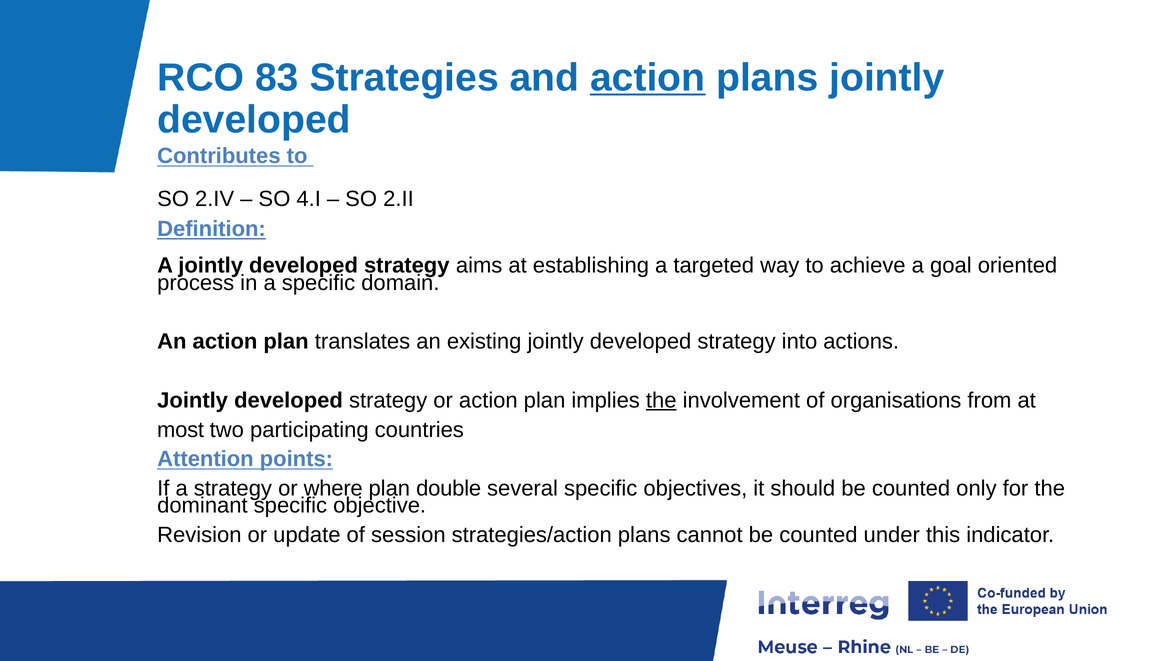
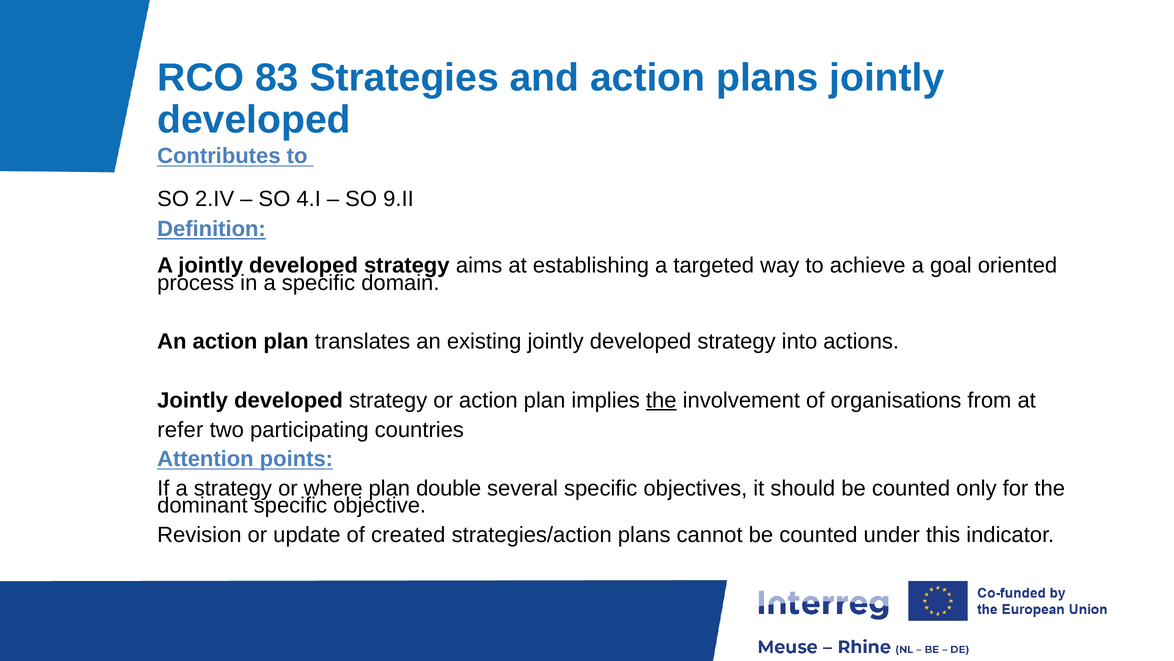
action at (648, 78) underline: present -> none
2.II: 2.II -> 9.II
most: most -> refer
session: session -> created
